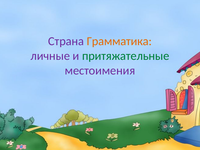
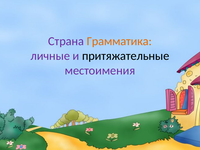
притяжательные colour: green -> black
